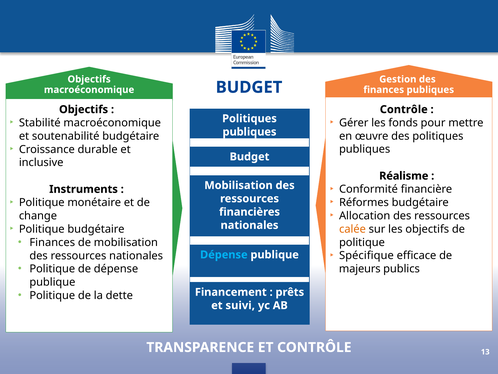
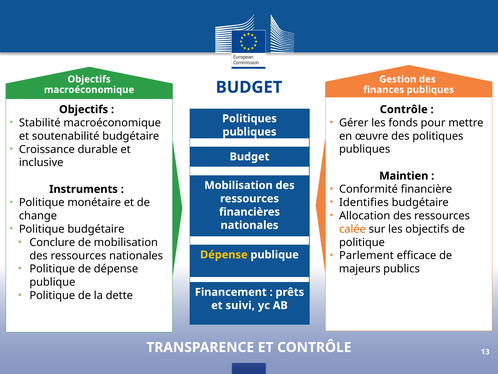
Réalisme: Réalisme -> Maintien
Réformes: Réformes -> Identifies
Finances at (52, 242): Finances -> Conclure
Spécifique: Spécifique -> Parlement
Dépense at (224, 254) colour: light blue -> yellow
